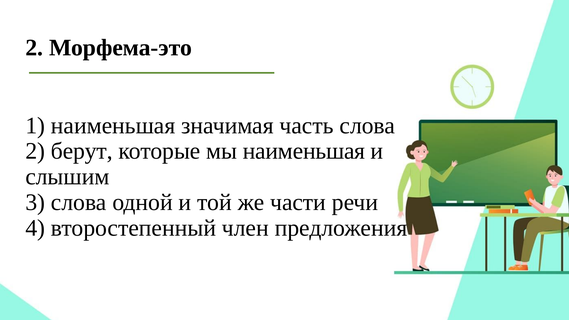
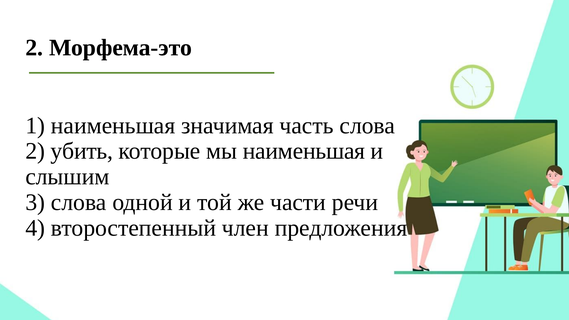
берут: берут -> убить
